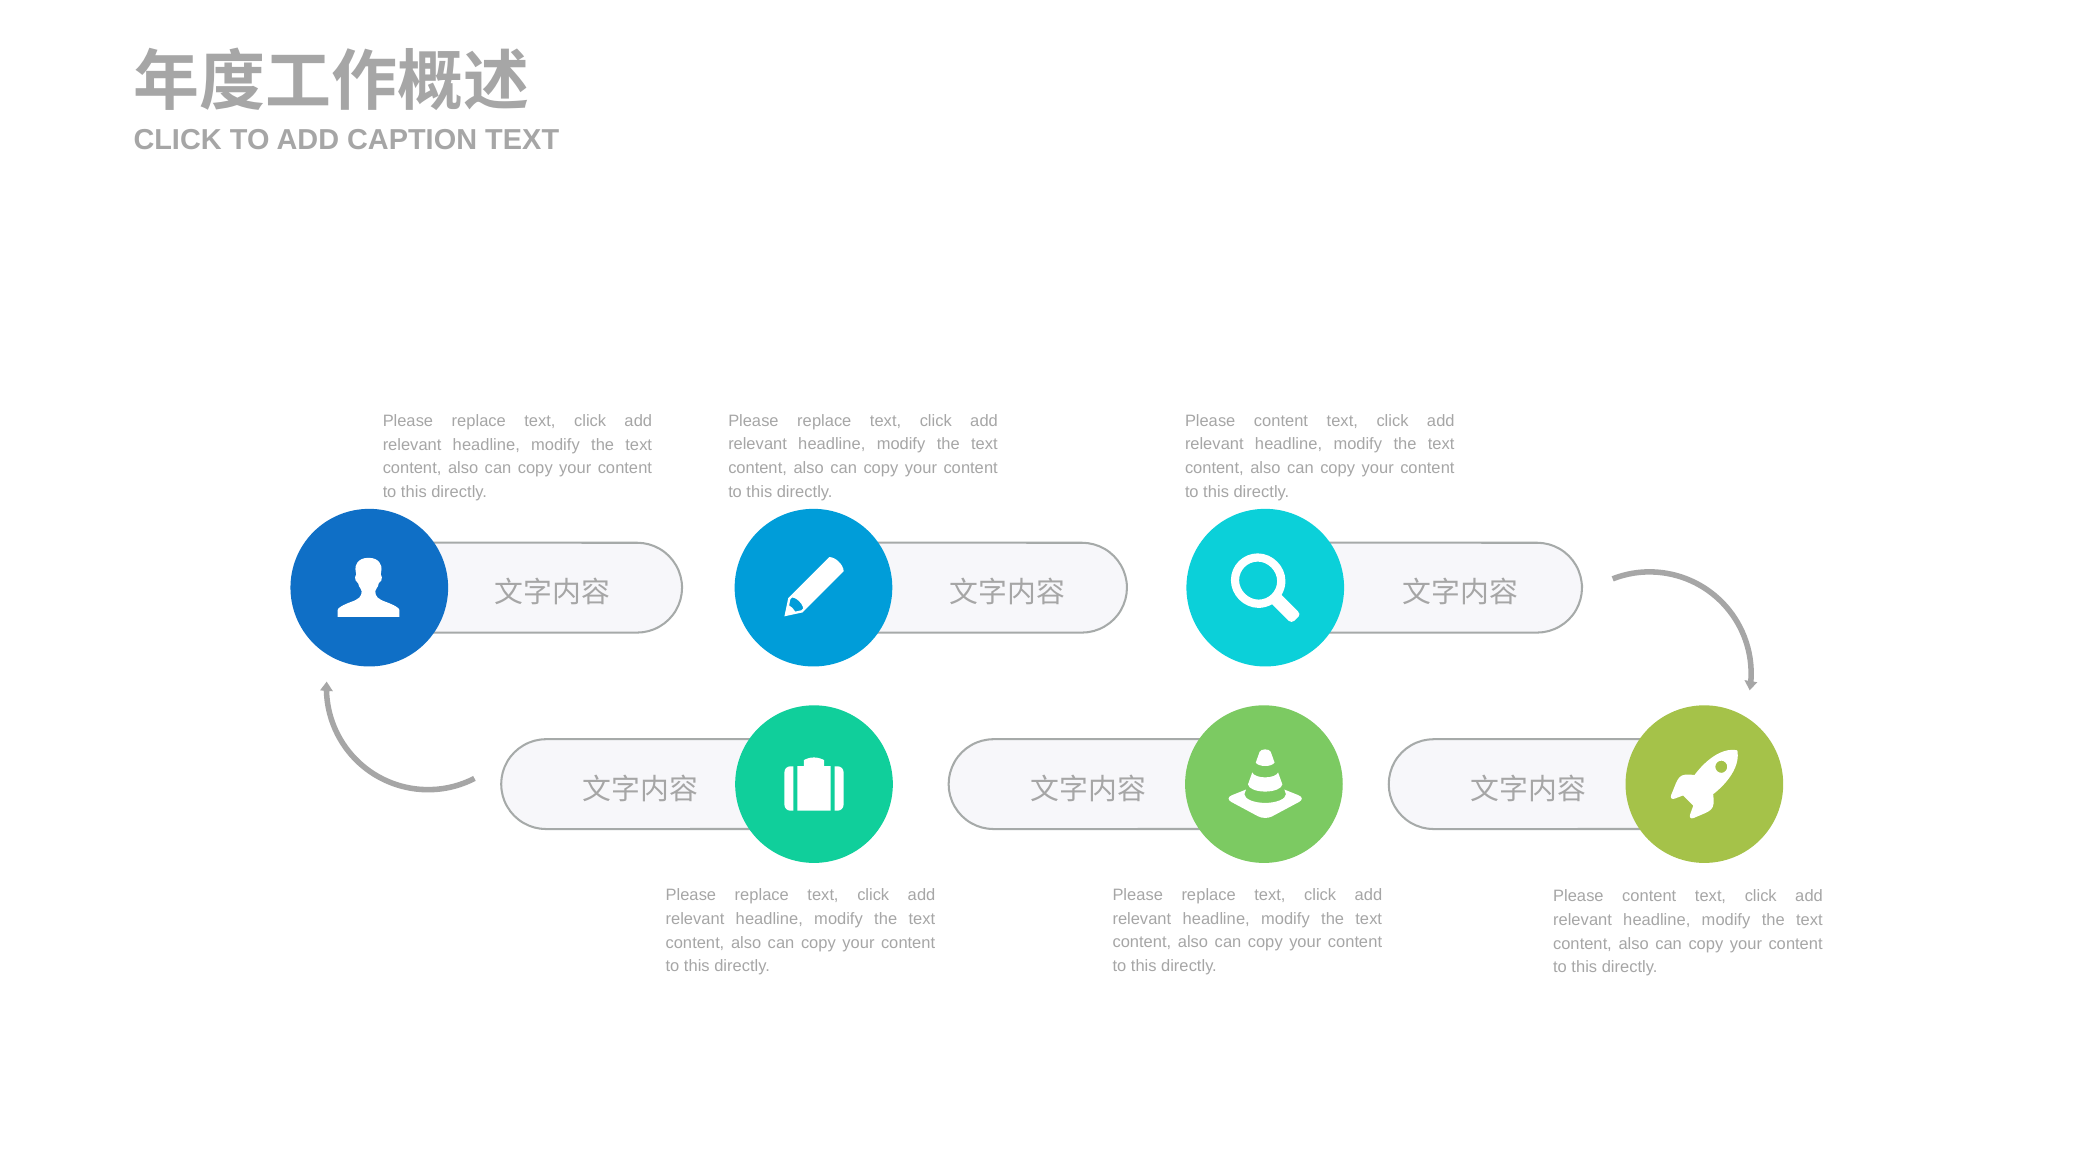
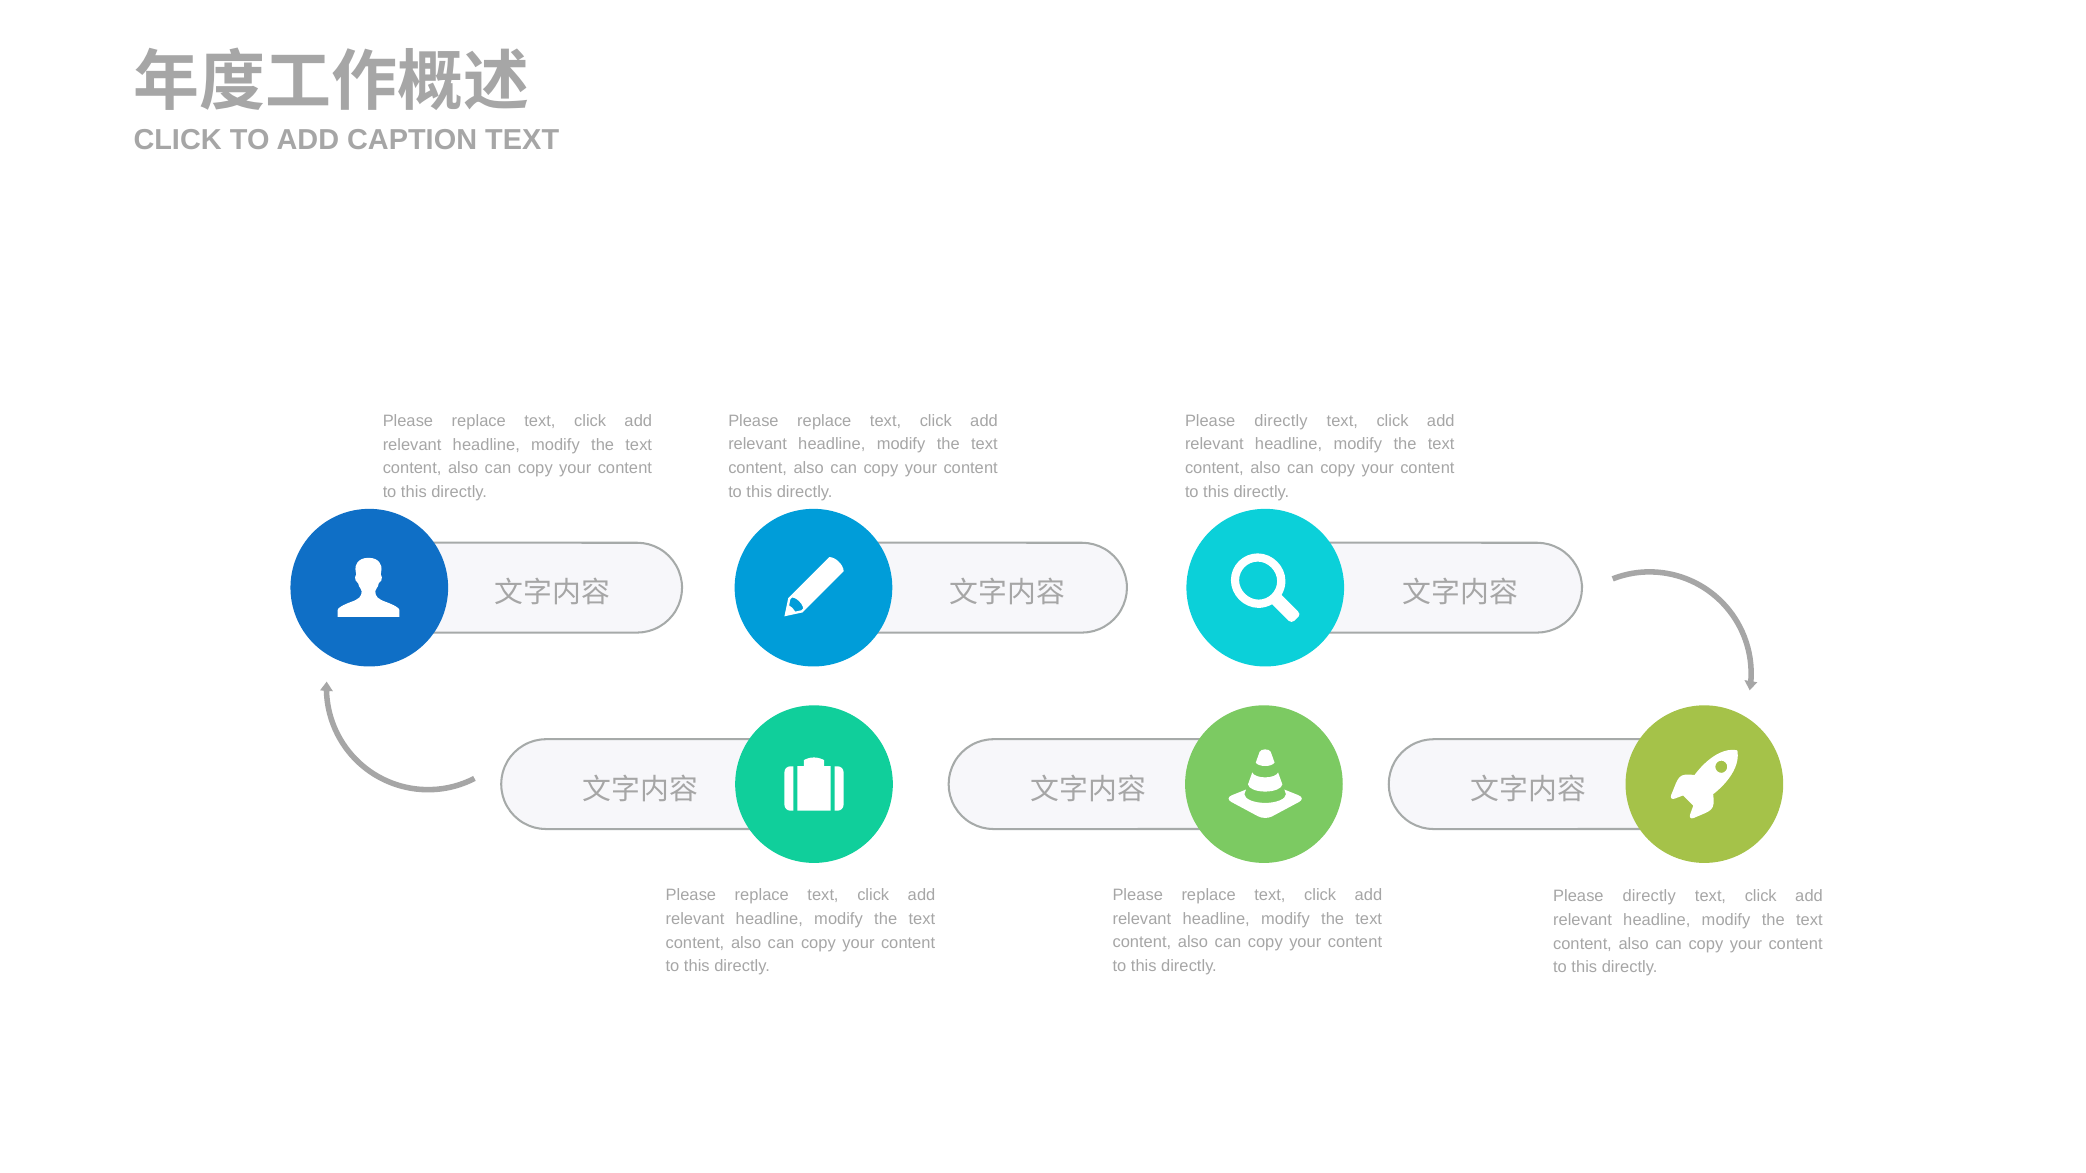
content at (1281, 421): content -> directly
content at (1649, 897): content -> directly
